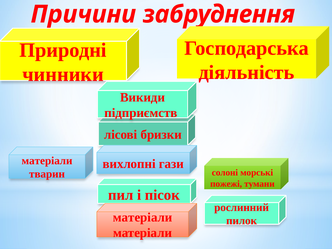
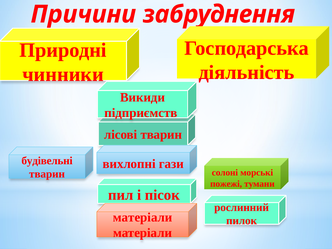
лісові бризки: бризки -> тварин
матеріали at (47, 161): матеріали -> будівельні
